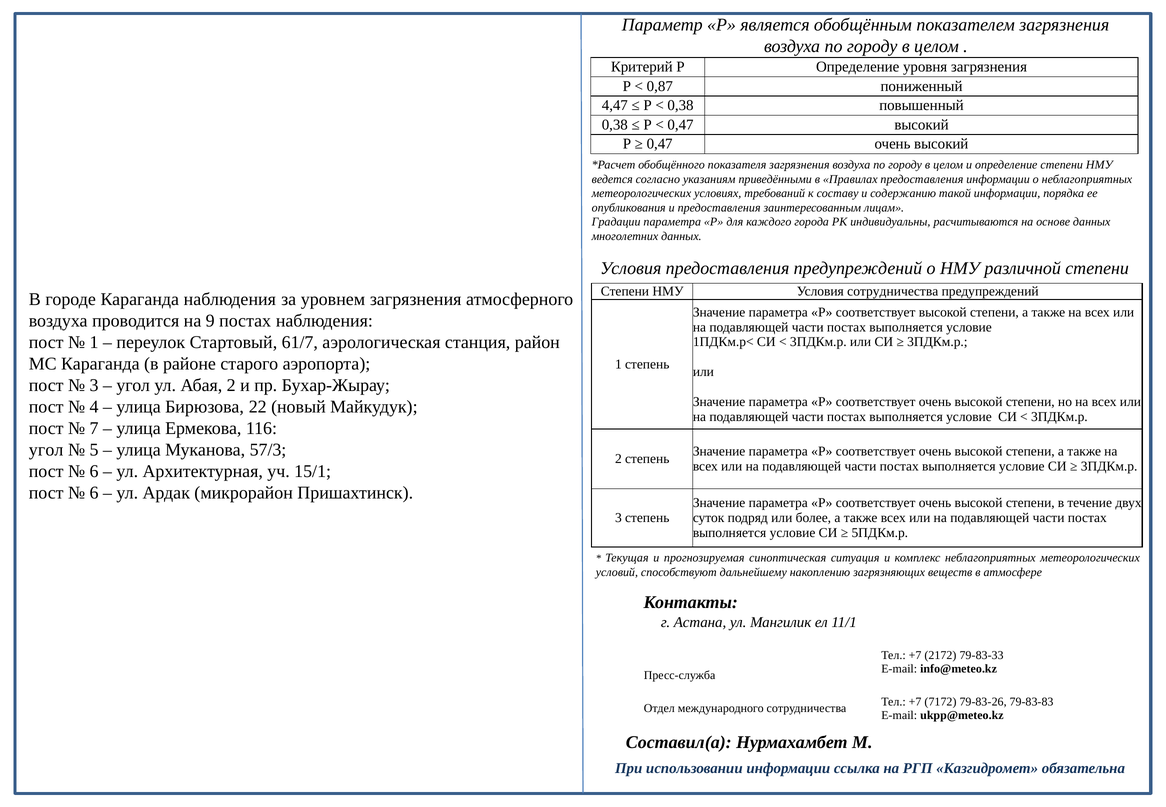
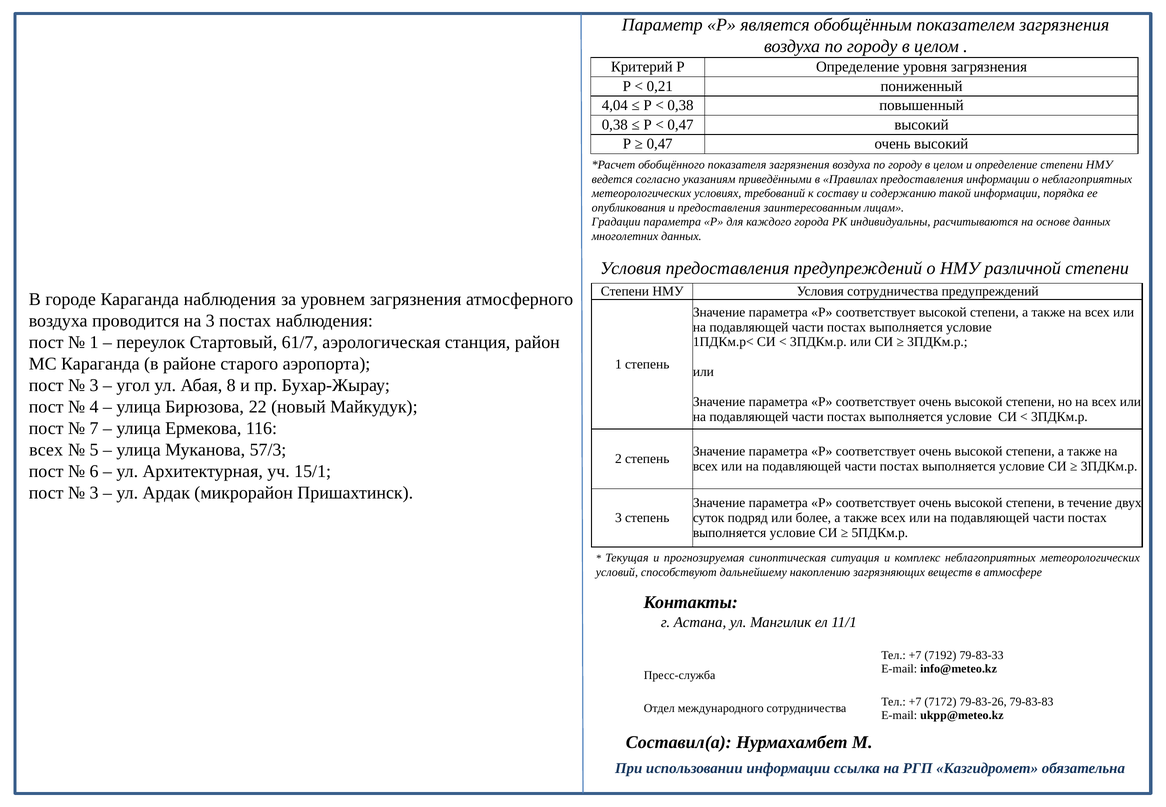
0,87: 0,87 -> 0,21
4,47: 4,47 -> 4,04
на 9: 9 -> 3
Абая 2: 2 -> 8
угол at (46, 450): угол -> всех
6 at (94, 493): 6 -> 3
2172: 2172 -> 7192
